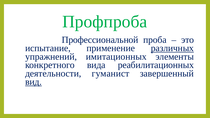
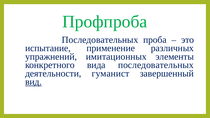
Профессиональной at (100, 40): Профессиональной -> Последовательных
различных underline: present -> none
вида реабилитационных: реабилитационных -> последовательных
